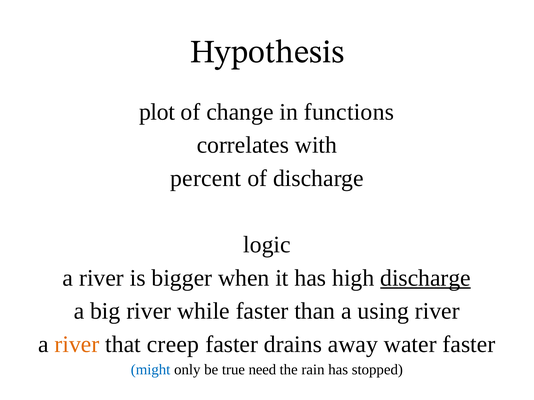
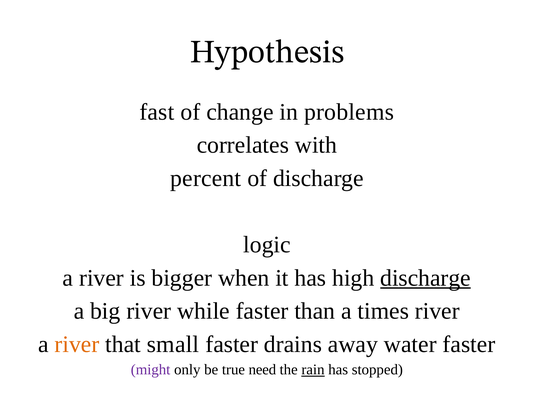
plot: plot -> fast
functions: functions -> problems
using: using -> times
creep: creep -> small
might colour: blue -> purple
rain underline: none -> present
